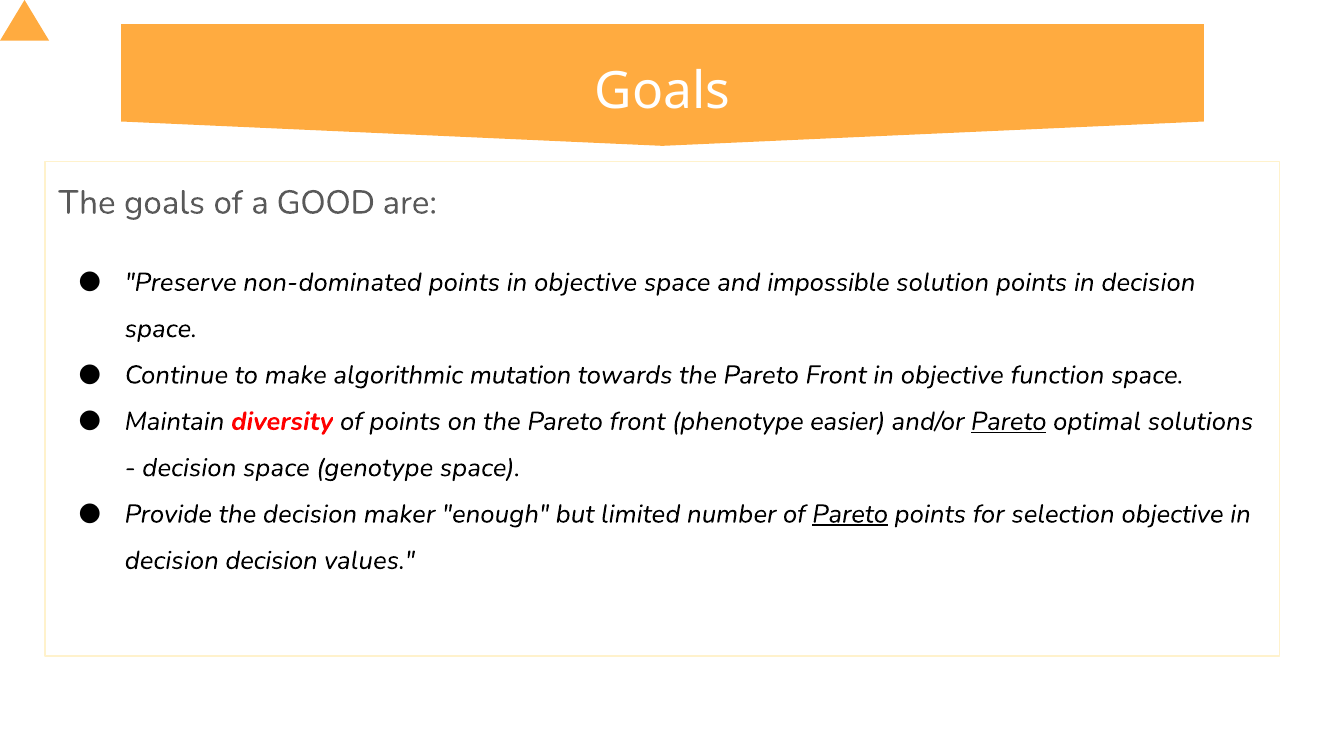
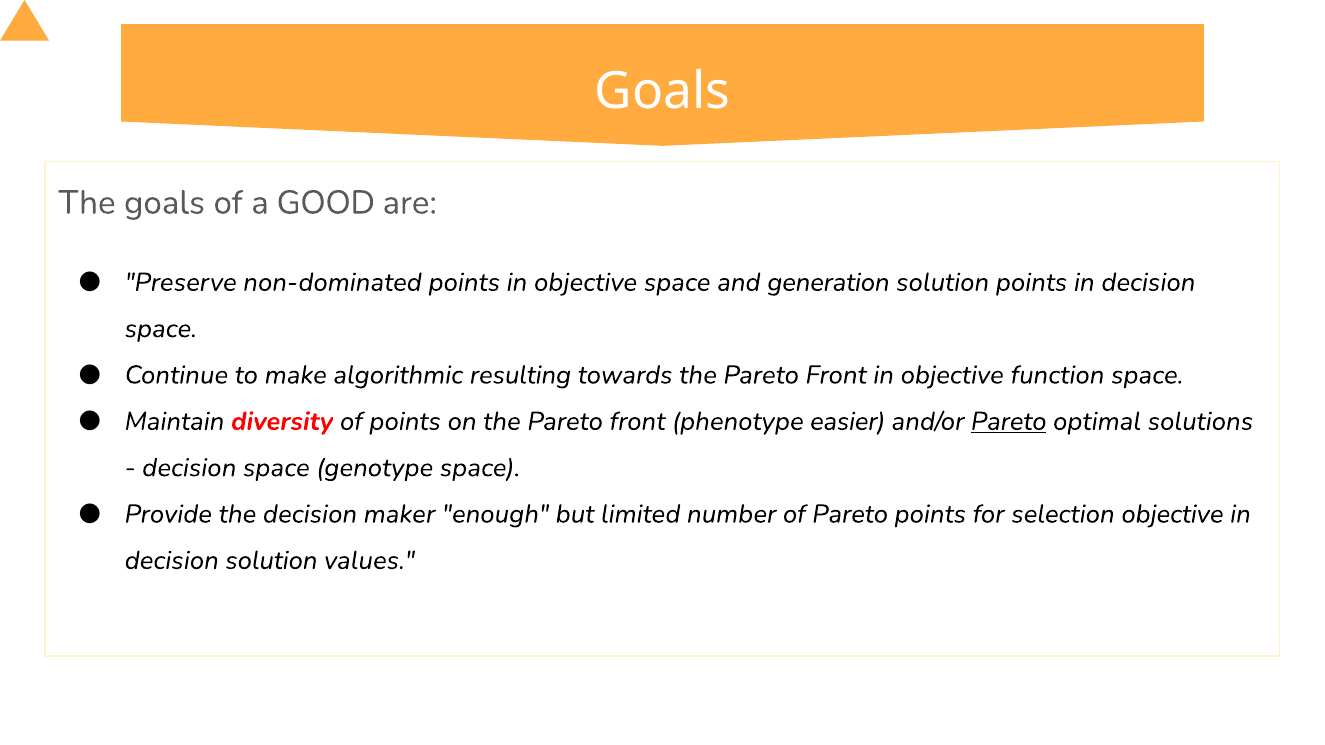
impossible: impossible -> generation
mutation: mutation -> resulting
Pareto at (850, 514) underline: present -> none
decision decision: decision -> solution
